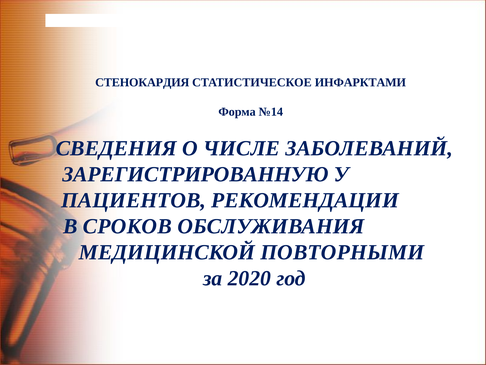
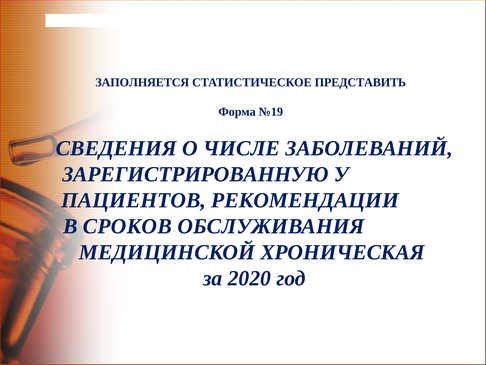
СТЕНОКАРДИЯ: СТЕНОКАРДИЯ -> ЗАПОЛНЯЕТСЯ
ИНФАРКТАМИ: ИНФАРКТАМИ -> ПРЕДСТАВИТЬ
№14: №14 -> №19
ПОВТОРНЫМИ: ПОВТОРНЫМИ -> ХРОНИЧЕСКАЯ
